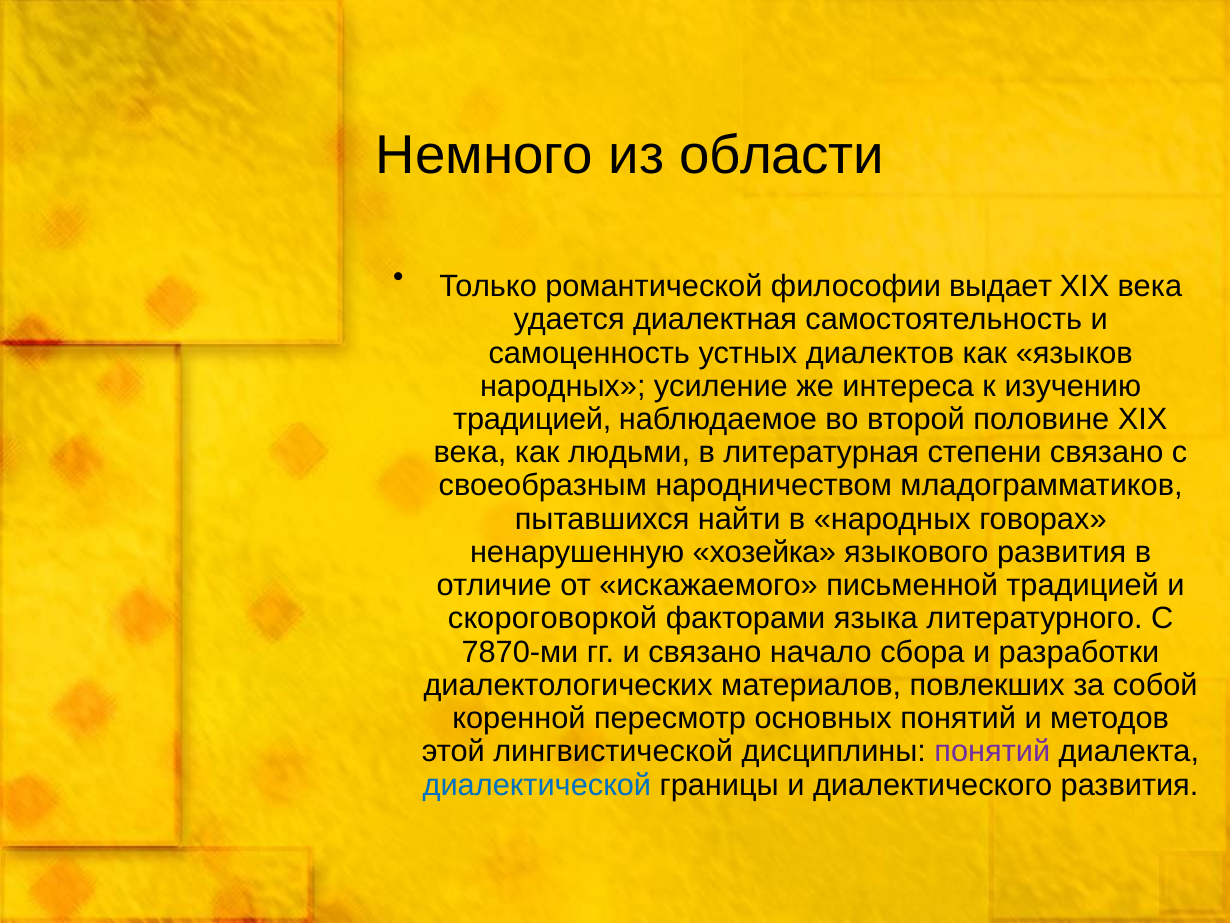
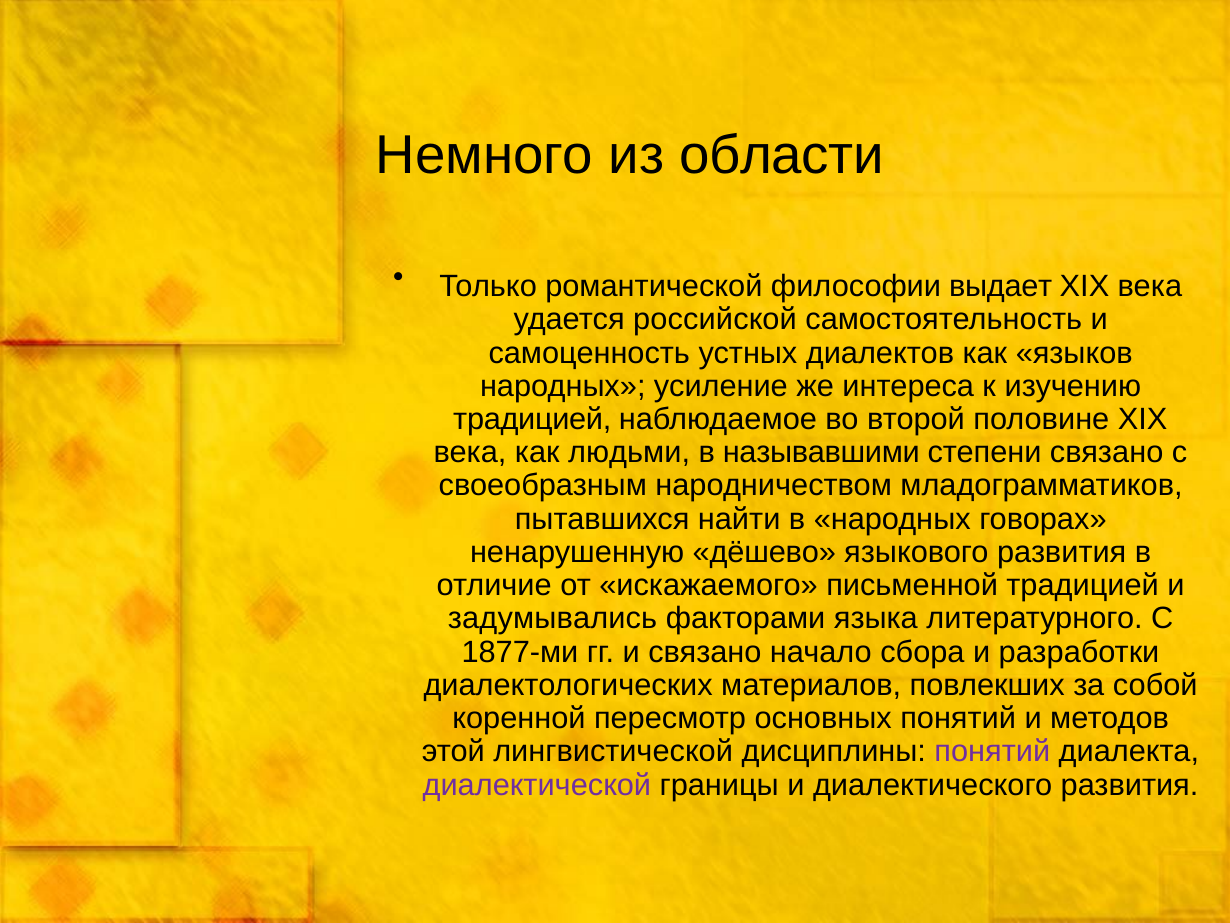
диалектная: диалектная -> российской
литературная: литературная -> называвшими
хозейка: хозейка -> дёшево
скороговоркой: скороговоркой -> задумывались
7870-ми: 7870-ми -> 1877-ми
диалектической colour: blue -> purple
